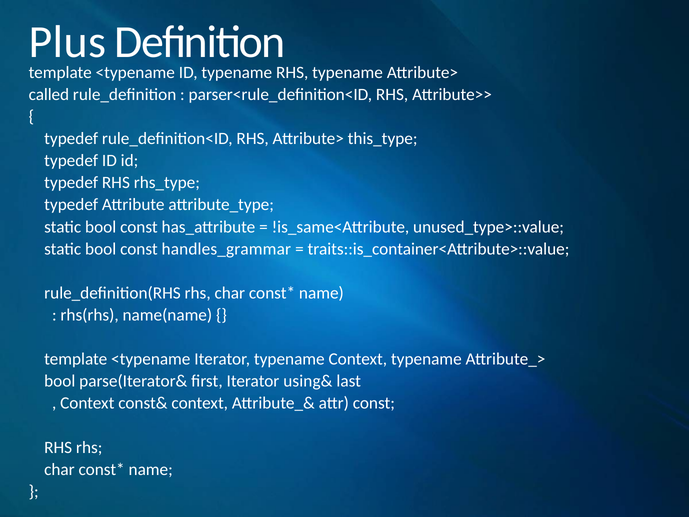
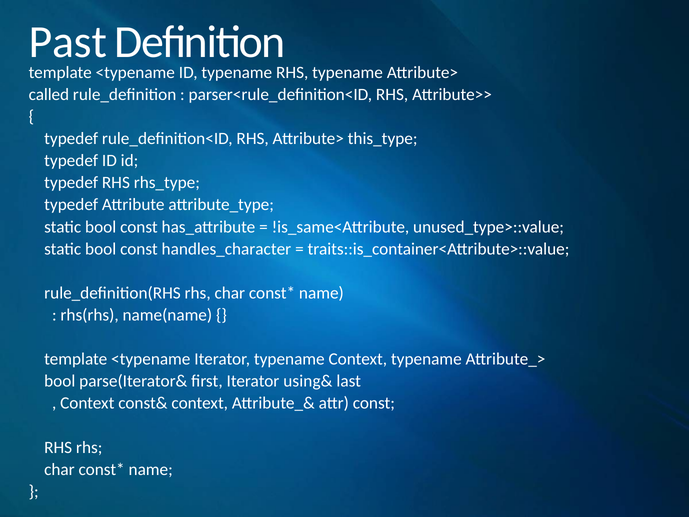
Plus: Plus -> Past
handles_grammar: handles_grammar -> handles_character
